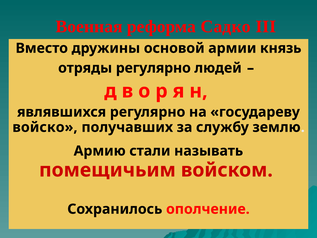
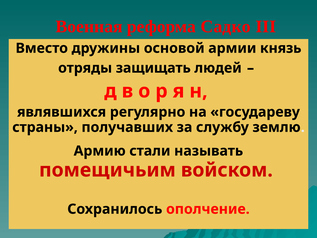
отряды регулярно: регулярно -> защищать
войско: войско -> страны
